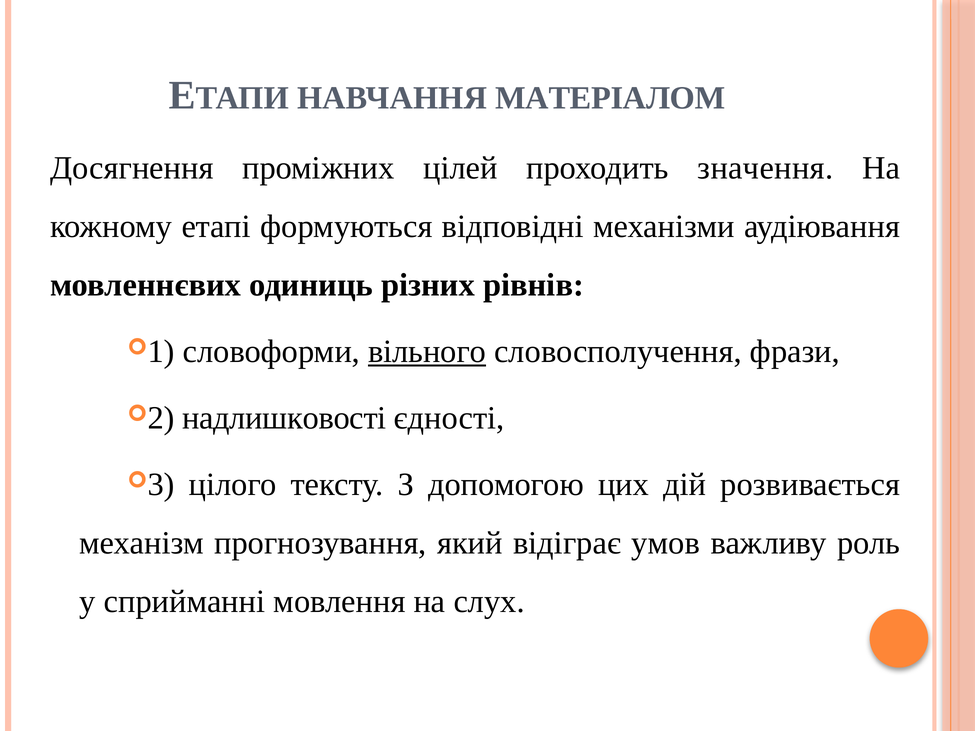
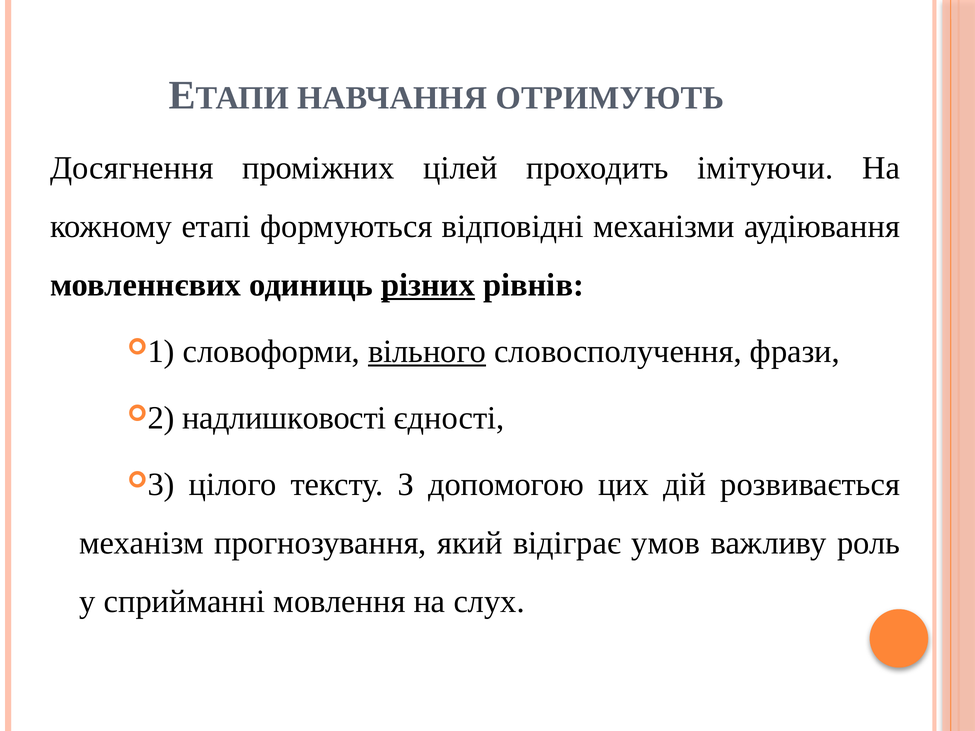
МАТЕРІАЛОМ: МАТЕРІАЛОМ -> ОТРИМУЮТЬ
значення: значення -> імітуючи
різних underline: none -> present
